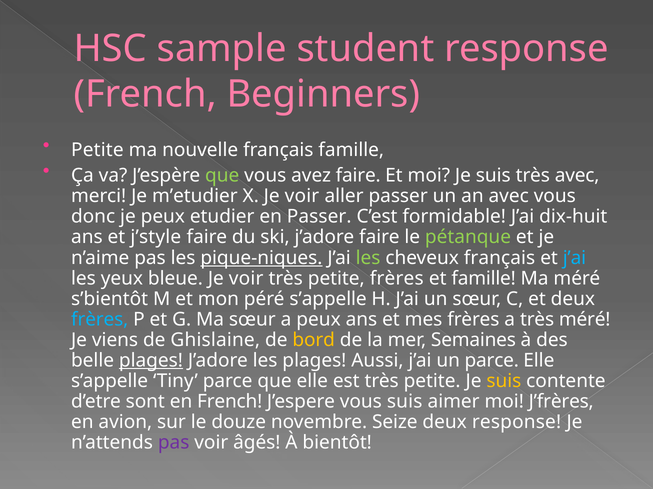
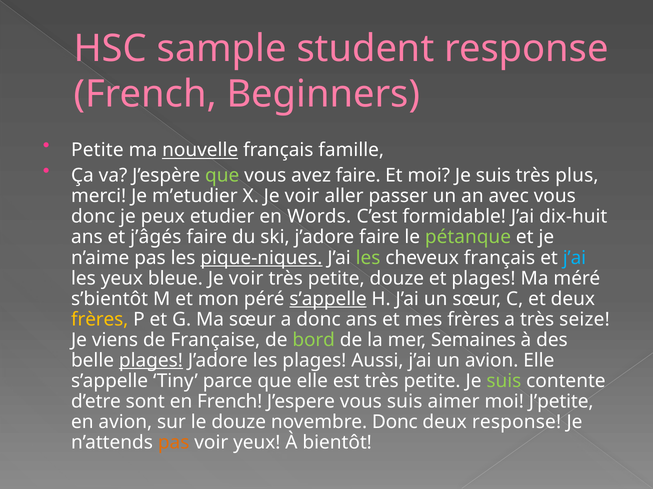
nouvelle underline: none -> present
très avec: avec -> plus
en Passer: Passer -> Words
j’style: j’style -> j’âgés
petite frères: frères -> douze
et famille: famille -> plages
s’appelle at (328, 299) underline: none -> present
frères at (100, 320) colour: light blue -> yellow
a peux: peux -> donc
très méré: méré -> seize
Ghislaine: Ghislaine -> Française
bord colour: yellow -> light green
un parce: parce -> avion
suis at (504, 382) colour: yellow -> light green
J’frères: J’frères -> J’petite
novembre Seize: Seize -> Donc
pas at (174, 443) colour: purple -> orange
voir âgés: âgés -> yeux
